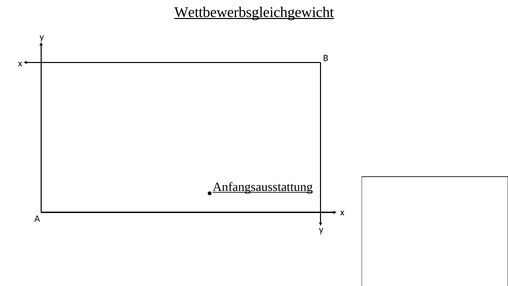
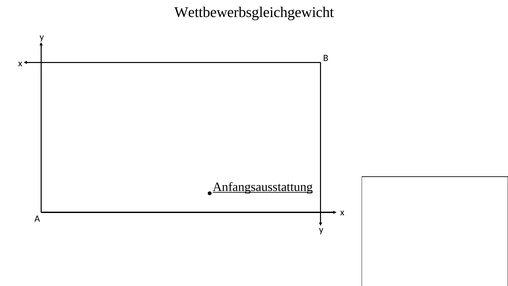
Wettbewerbsgleichgewicht underline: present -> none
